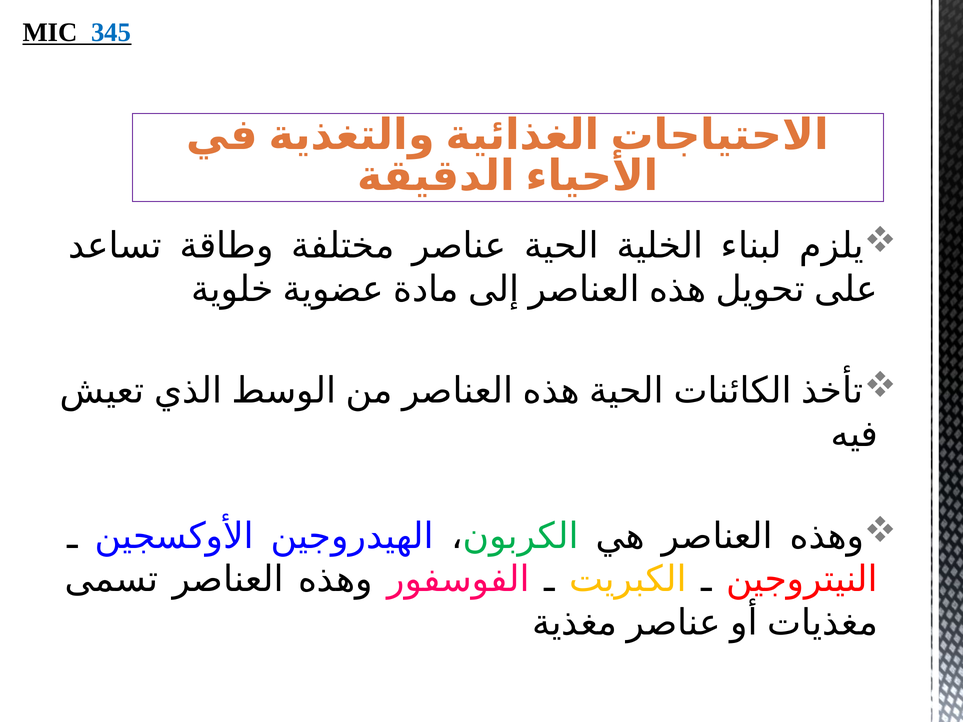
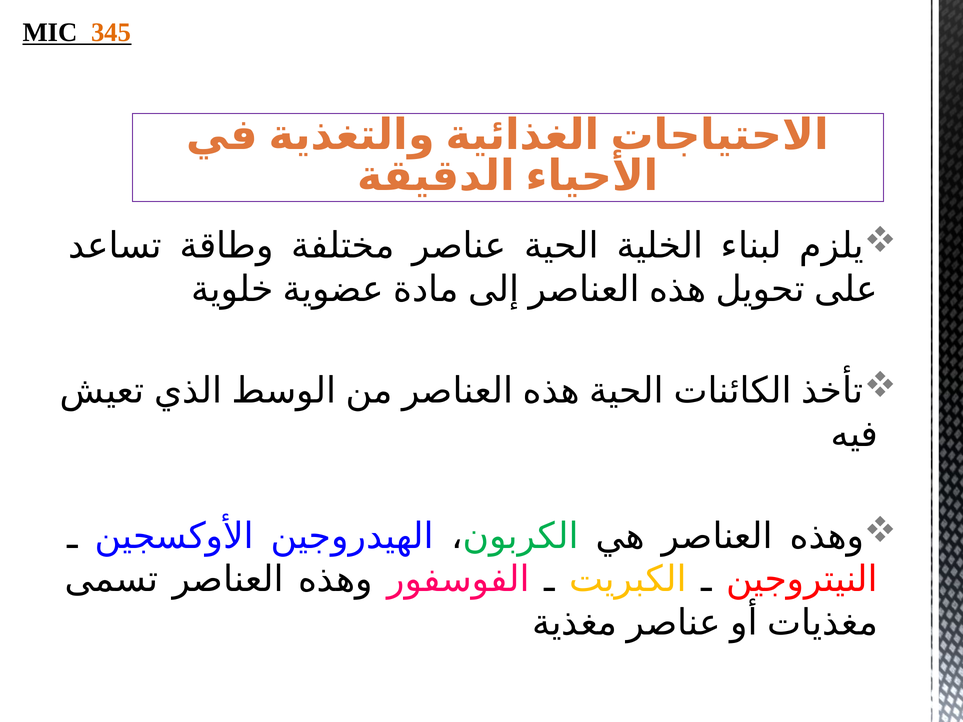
345 colour: blue -> orange
